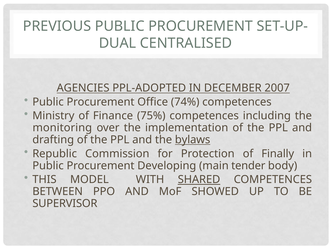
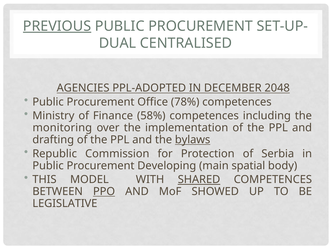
PREVIOUS underline: none -> present
2007: 2007 -> 2048
74%: 74% -> 78%
75%: 75% -> 58%
Finally: Finally -> Serbia
tender: tender -> spatial
PPO underline: none -> present
SUPERVISOR: SUPERVISOR -> LEGISLATIVE
